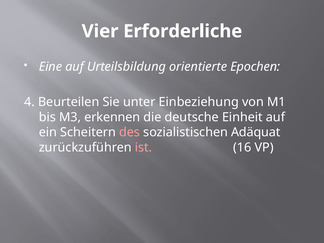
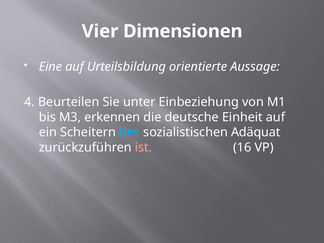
Erforderliche: Erforderliche -> Dimensionen
Epochen: Epochen -> Aussage
des colour: pink -> light blue
